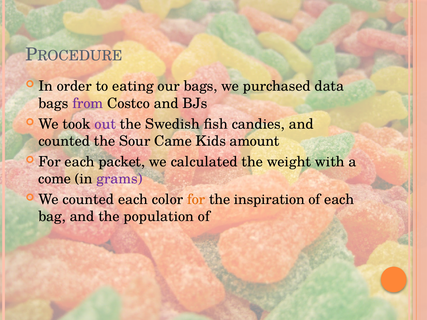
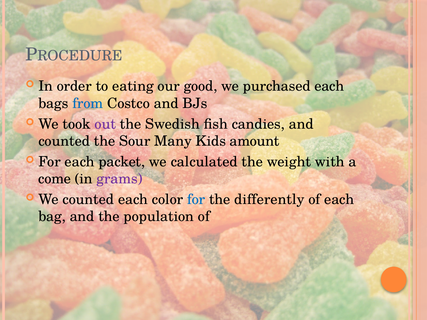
our bags: bags -> good
purchased data: data -> each
from colour: purple -> blue
Came: Came -> Many
for at (196, 200) colour: orange -> blue
inspiration: inspiration -> differently
